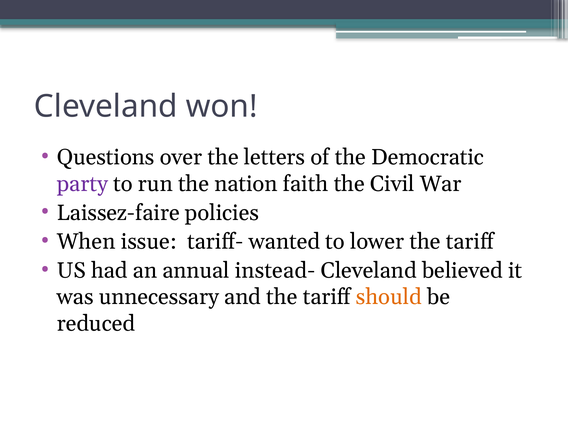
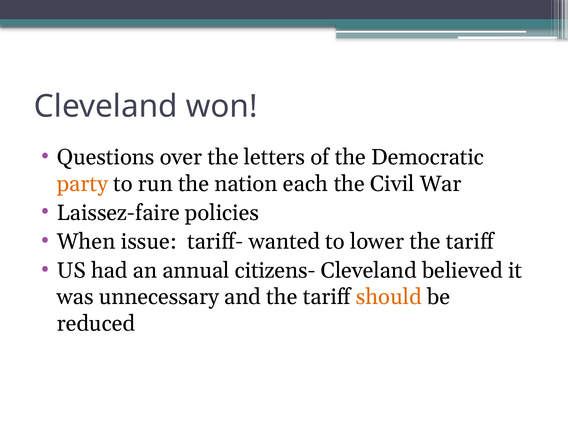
party colour: purple -> orange
faith: faith -> each
instead-: instead- -> citizens-
